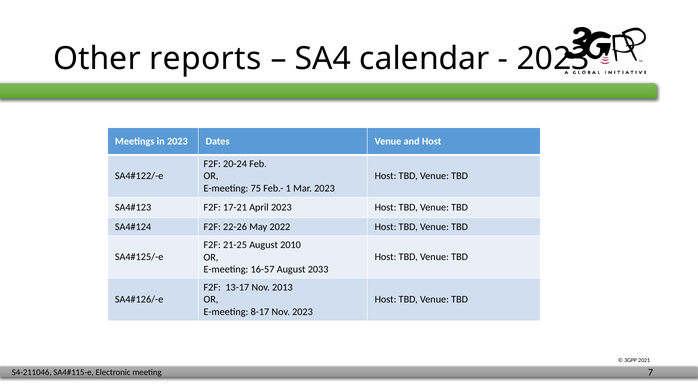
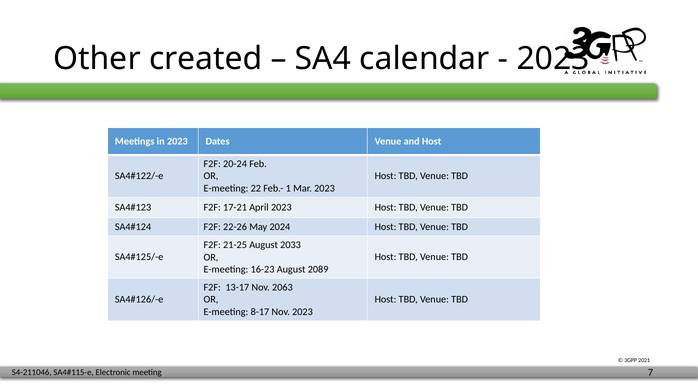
reports: reports -> created
75: 75 -> 22
2022: 2022 -> 2024
2010: 2010 -> 2033
16-57: 16-57 -> 16-23
2033: 2033 -> 2089
2013: 2013 -> 2063
